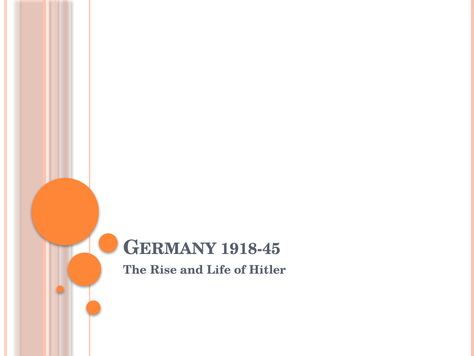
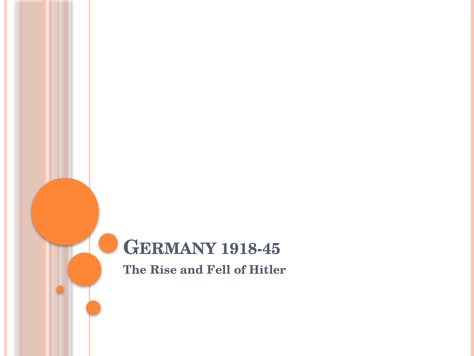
Life: Life -> Fell
